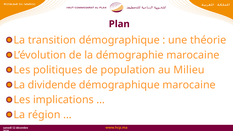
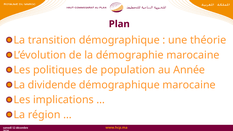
Milieu: Milieu -> Année
